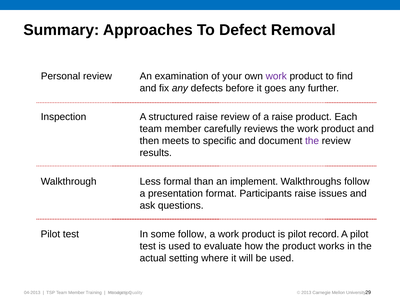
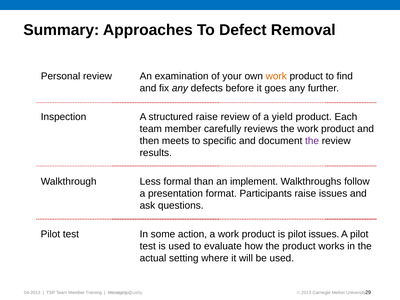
work at (276, 76) colour: purple -> orange
a raise: raise -> yield
some follow: follow -> action
pilot record: record -> issues
